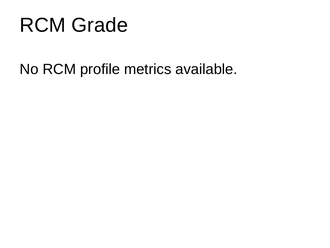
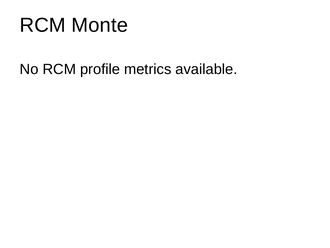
Grade: Grade -> Monte
